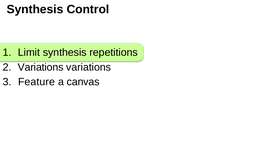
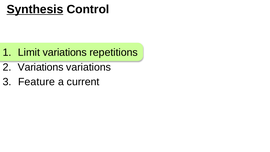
Synthesis at (35, 9) underline: none -> present
Limit synthesis: synthesis -> variations
canvas: canvas -> current
